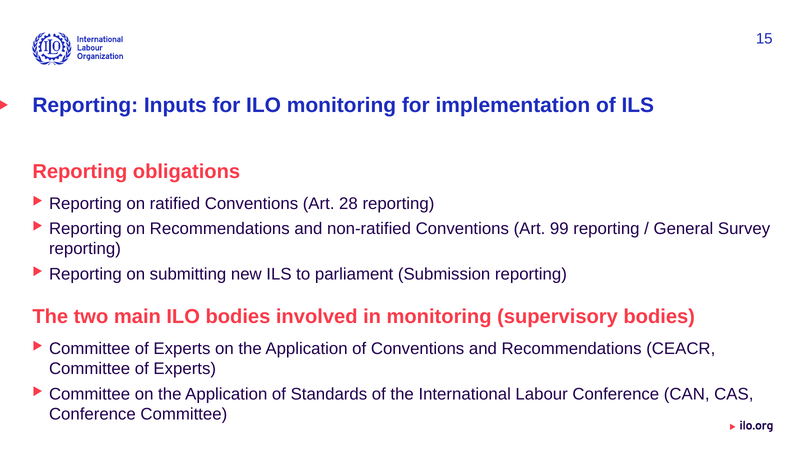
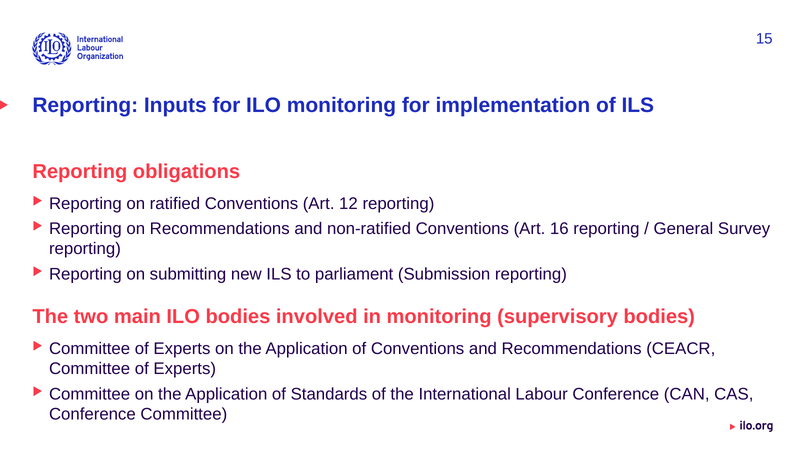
28: 28 -> 12
99: 99 -> 16
